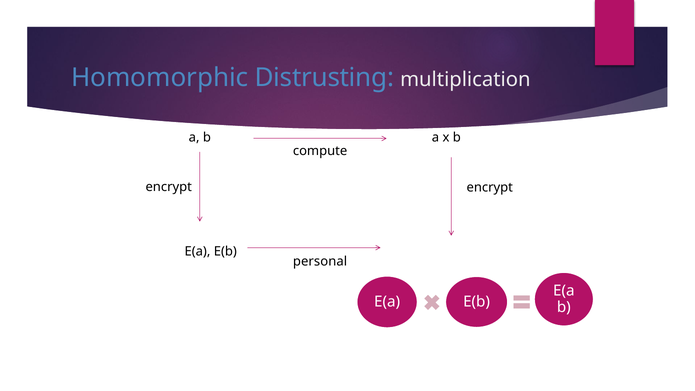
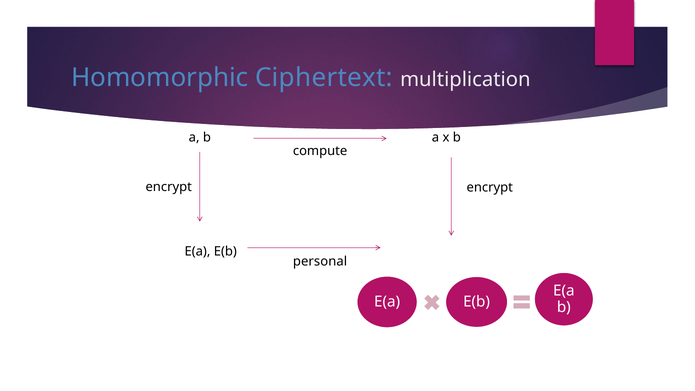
Distrusting: Distrusting -> Ciphertext
